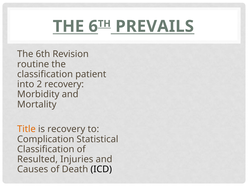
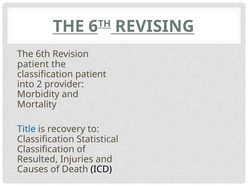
PREVAILS: PREVAILS -> REVISING
routine at (33, 64): routine -> patient
2 recovery: recovery -> provider
Title colour: orange -> blue
Complication at (46, 139): Complication -> Classification
